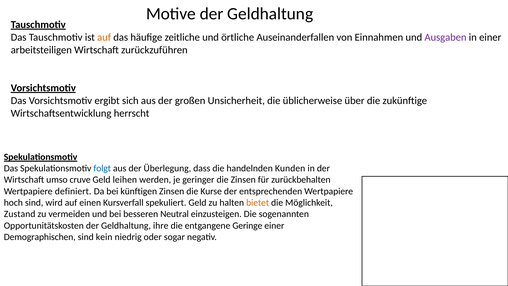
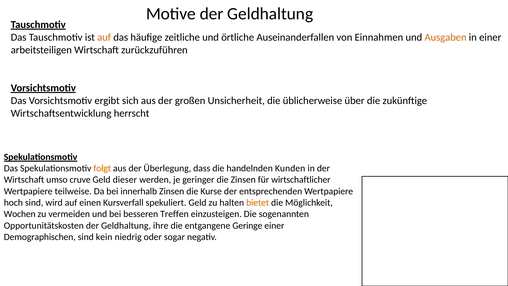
Ausgaben colour: purple -> orange
folgt colour: blue -> orange
leihen: leihen -> dieser
zurückbehalten: zurückbehalten -> wirtschaftlicher
definiert: definiert -> teilweise
künftigen: künftigen -> innerhalb
Zustand: Zustand -> Wochen
Neutral: Neutral -> Treffen
